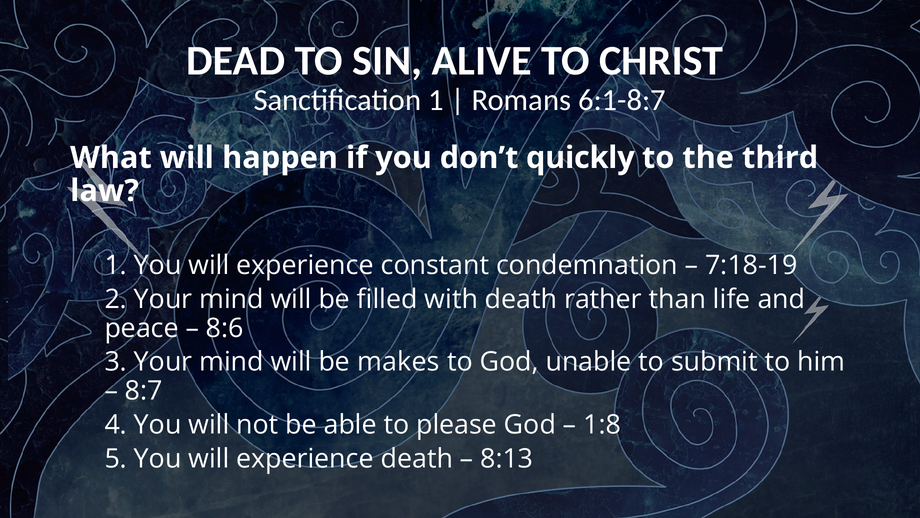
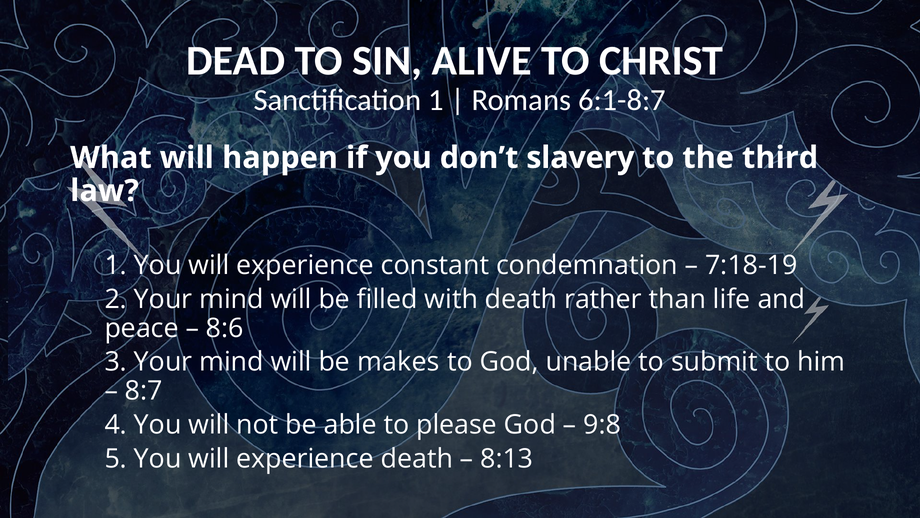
quickly: quickly -> slavery
1:8: 1:8 -> 9:8
